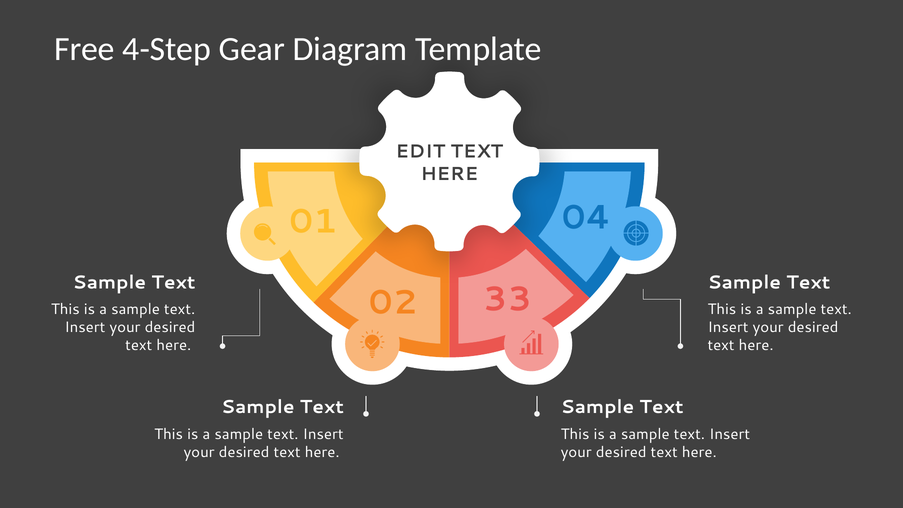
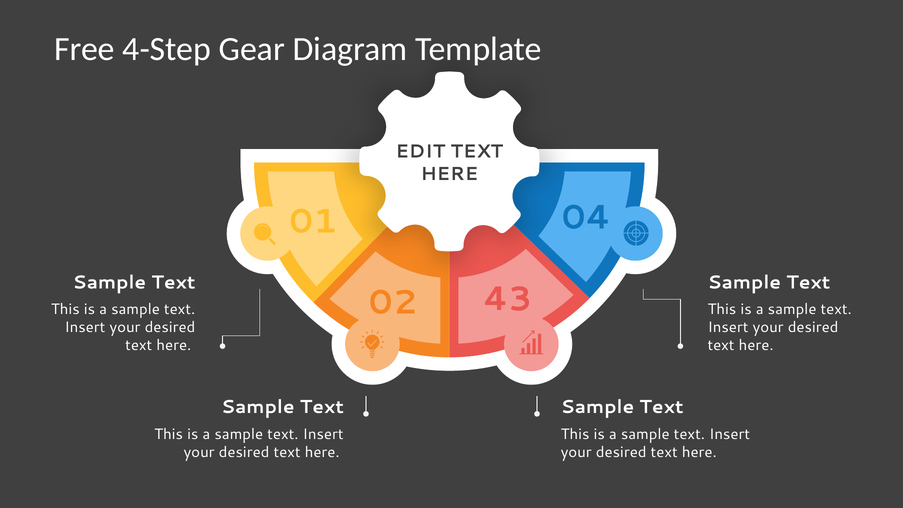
33: 33 -> 43
